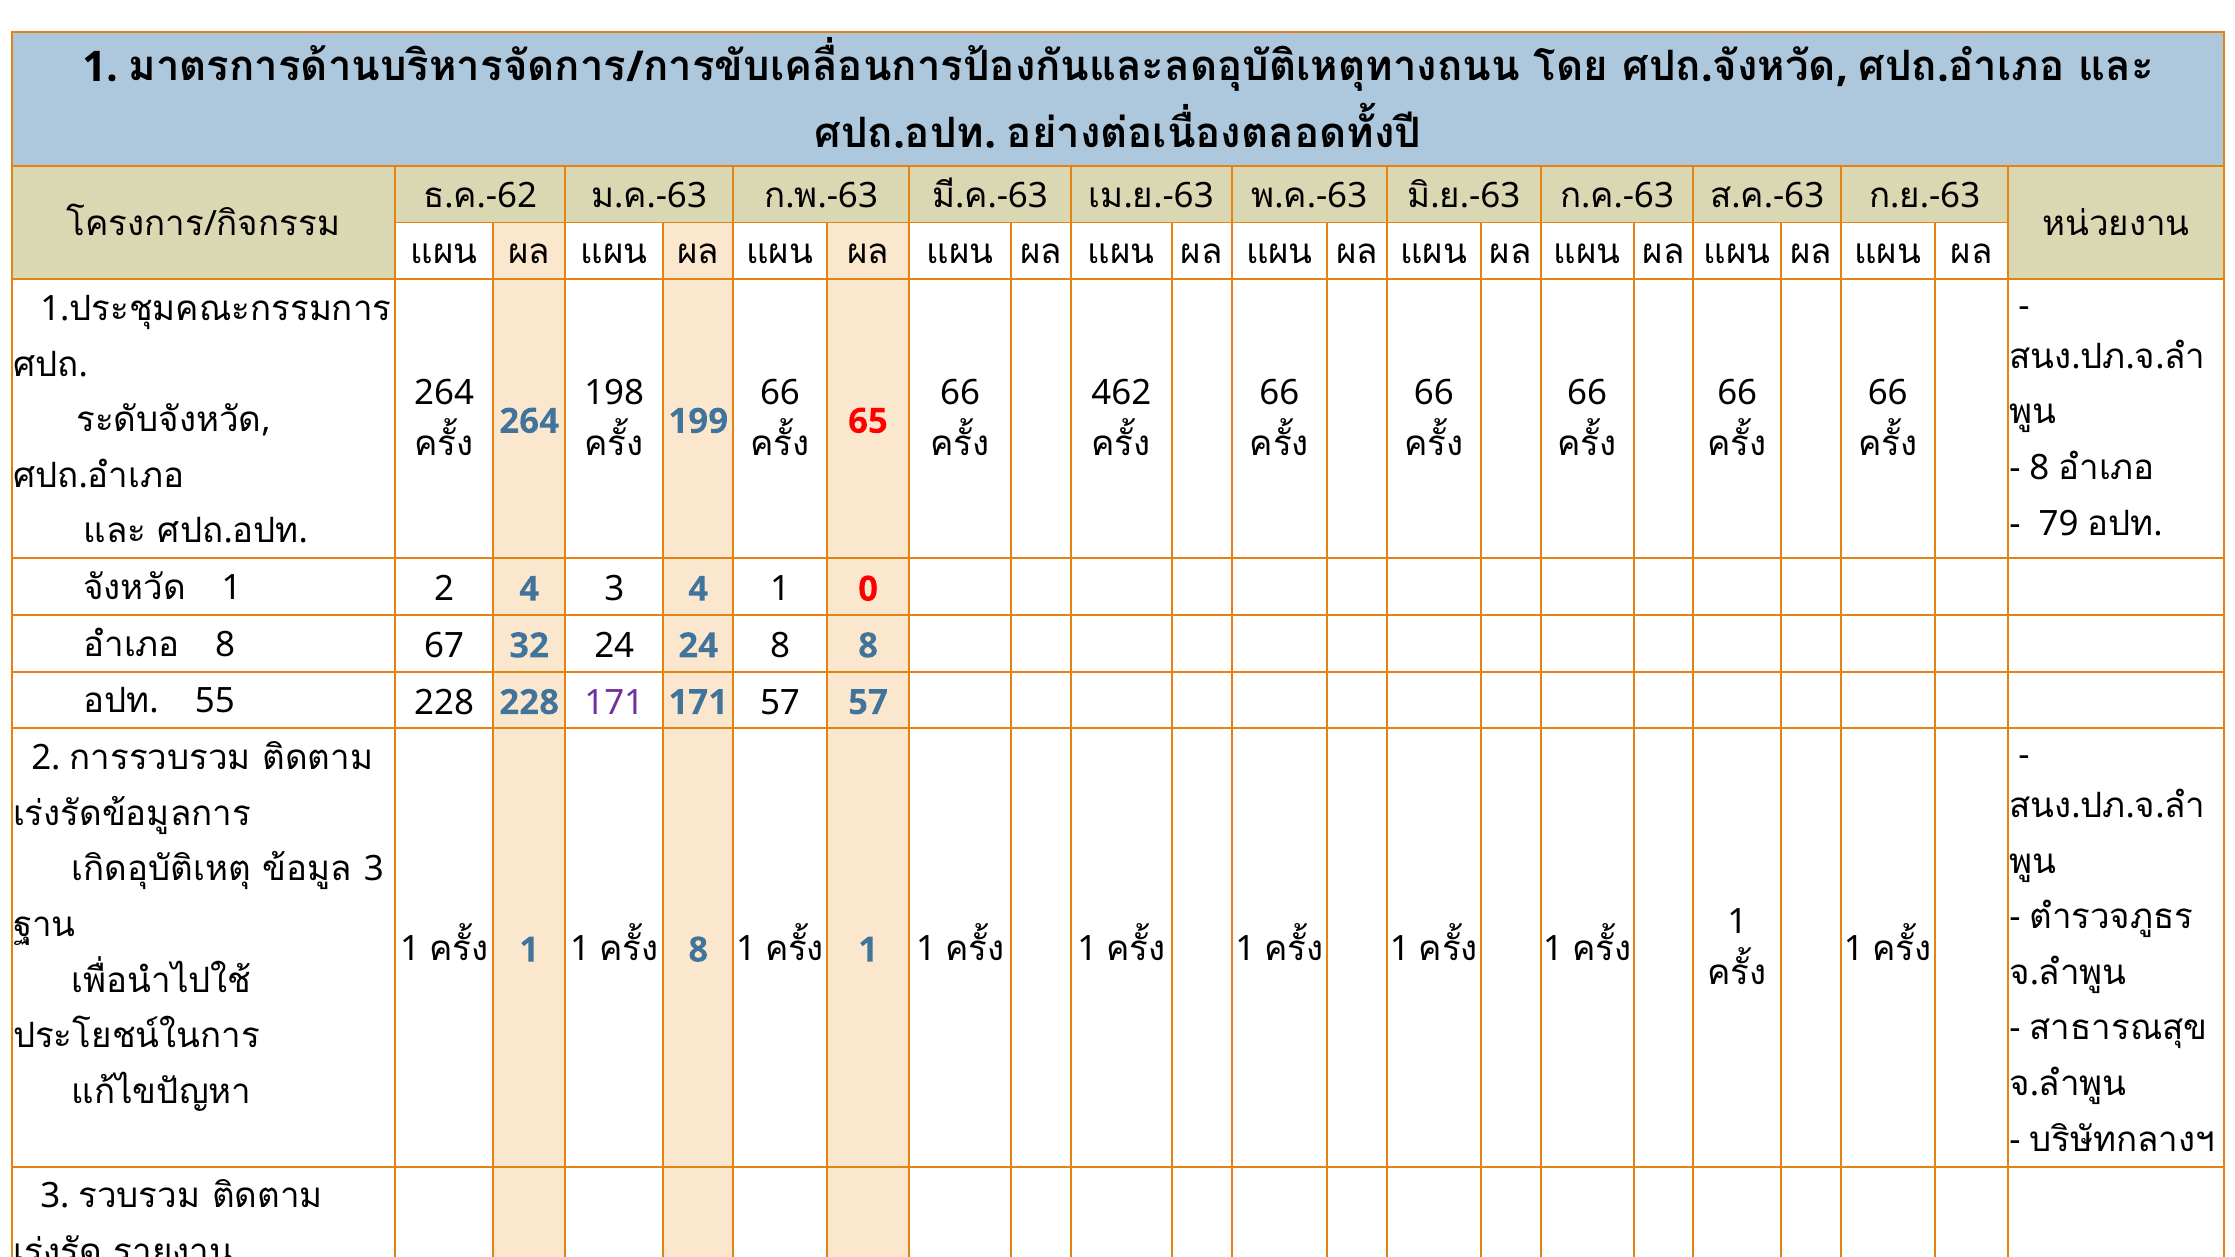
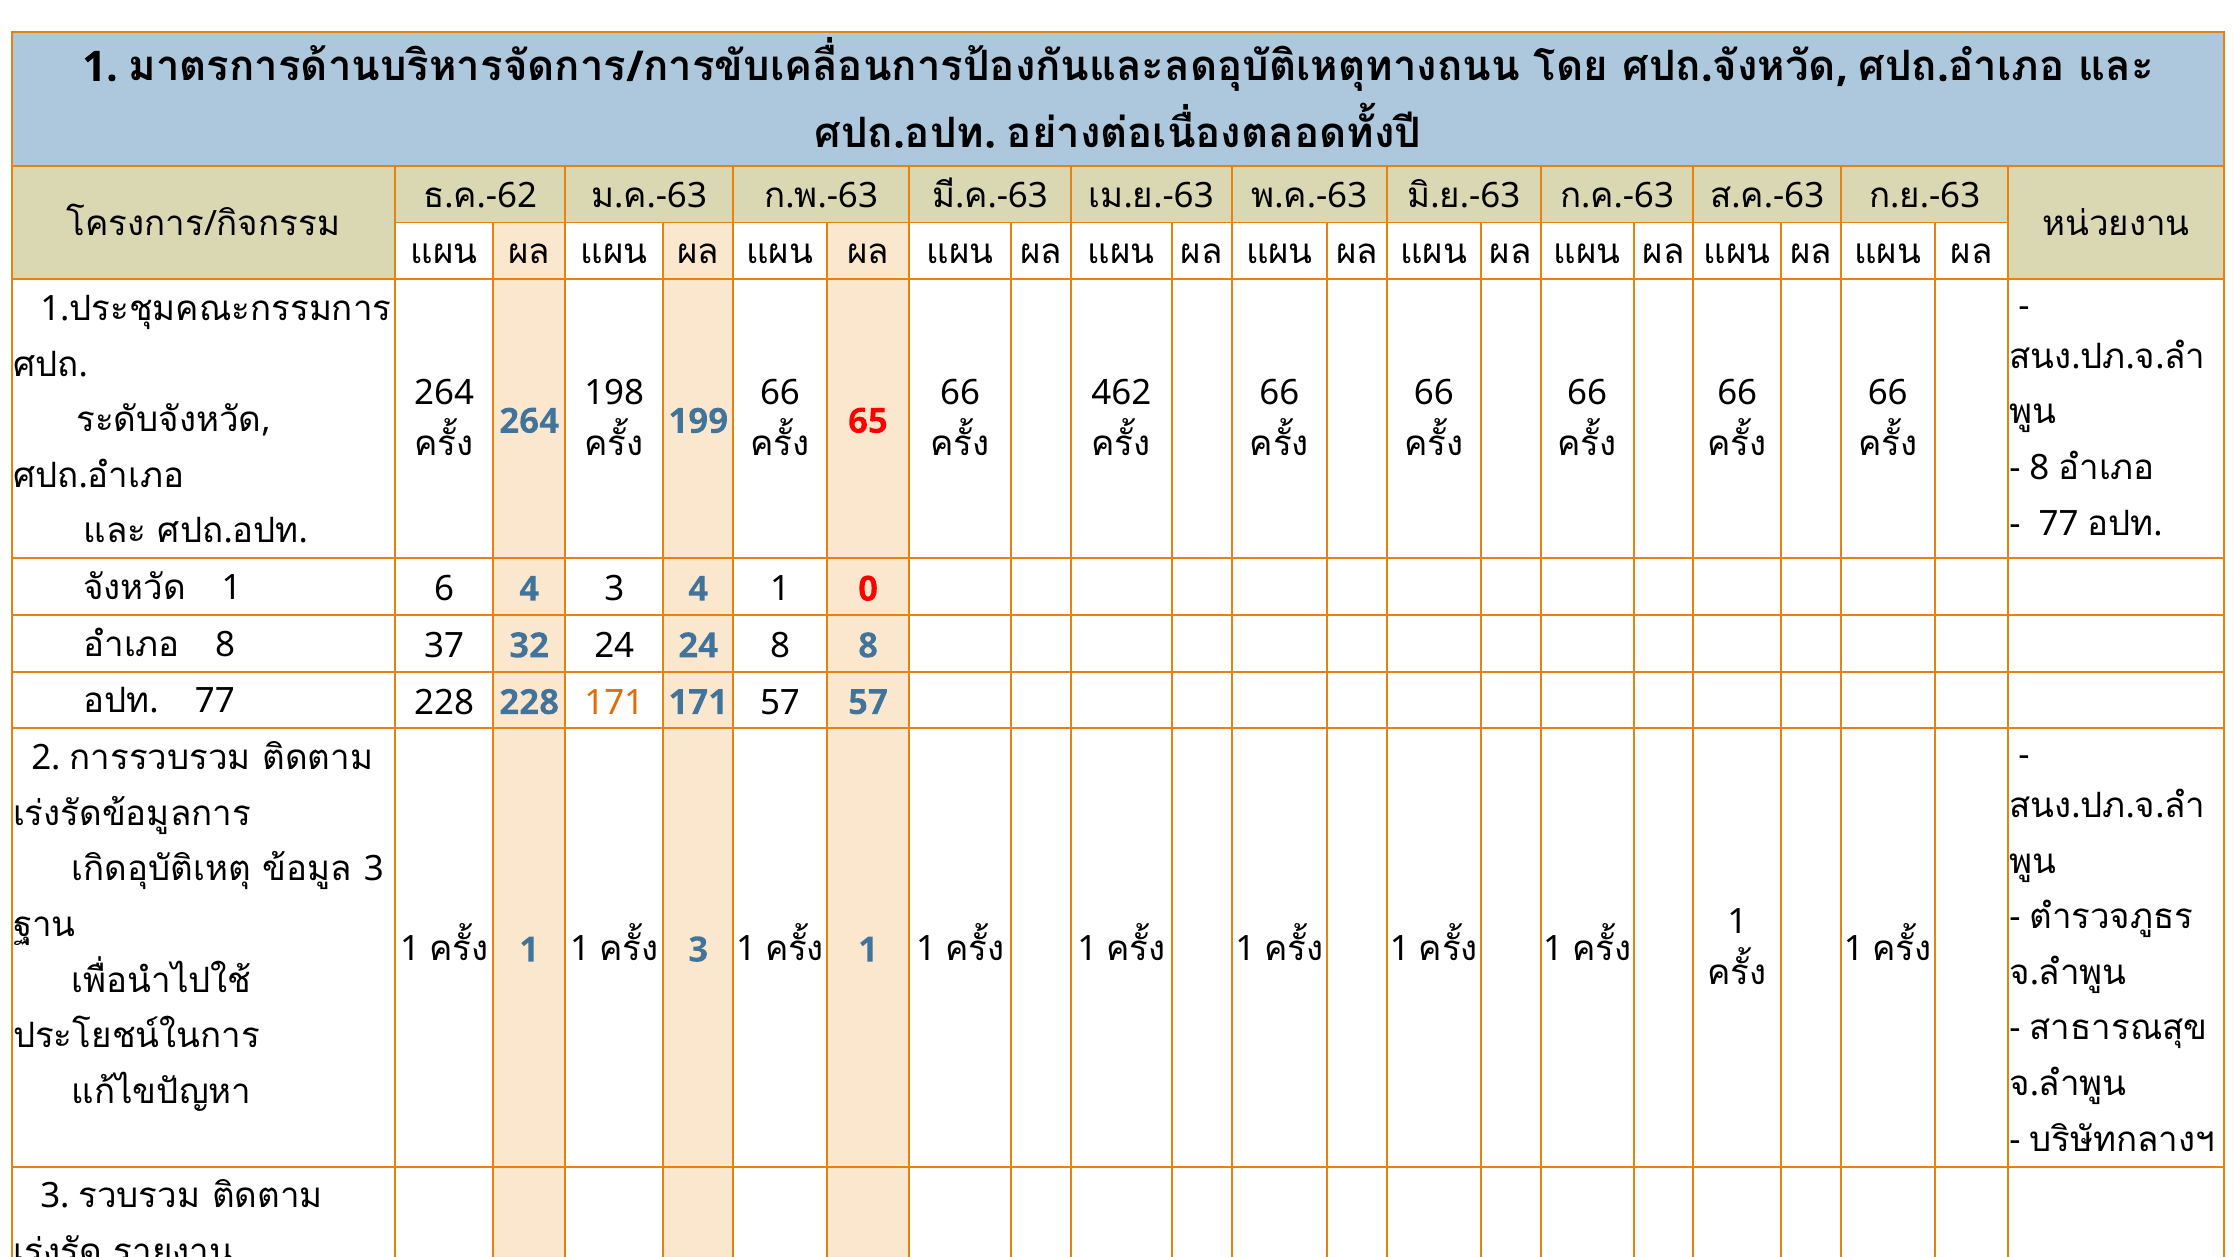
79 at (2059, 524): 79 -> 77
1 2: 2 -> 6
67: 67 -> 37
55 at (215, 702): 55 -> 77
171 at (614, 703) colour: purple -> orange
8 at (698, 950): 8 -> 3
